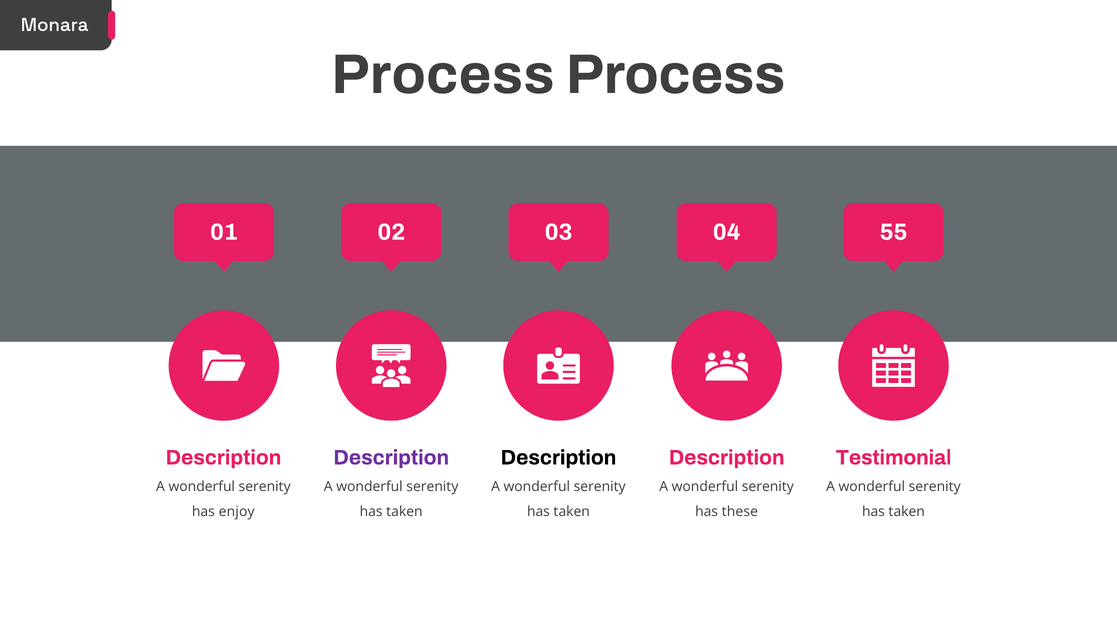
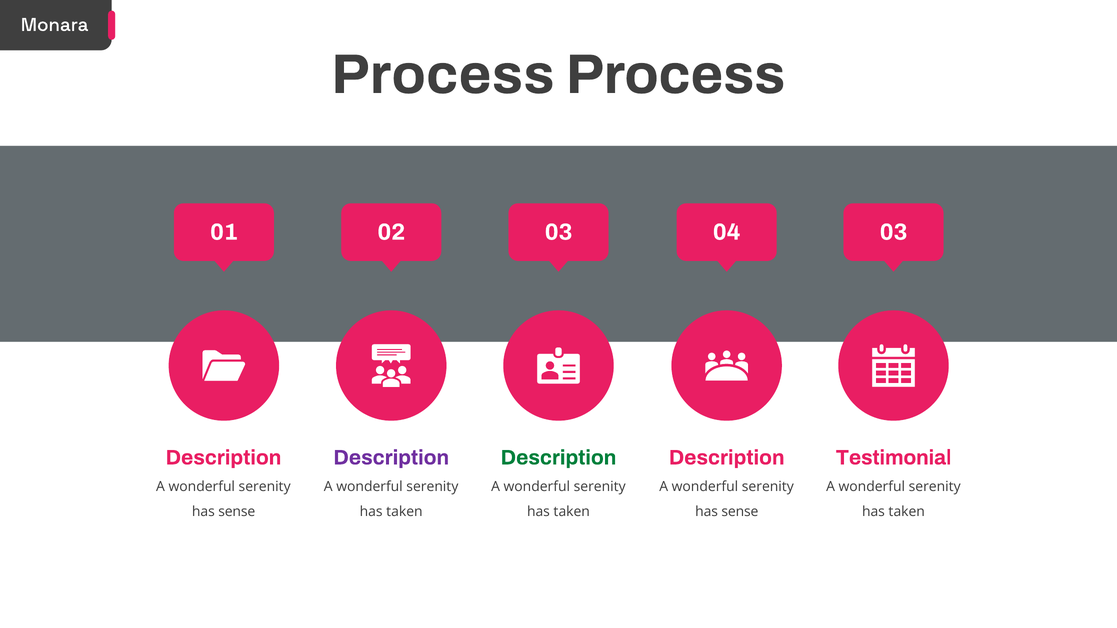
04 55: 55 -> 03
Description at (559, 458) colour: black -> green
enjoy at (237, 512): enjoy -> sense
these at (740, 512): these -> sense
